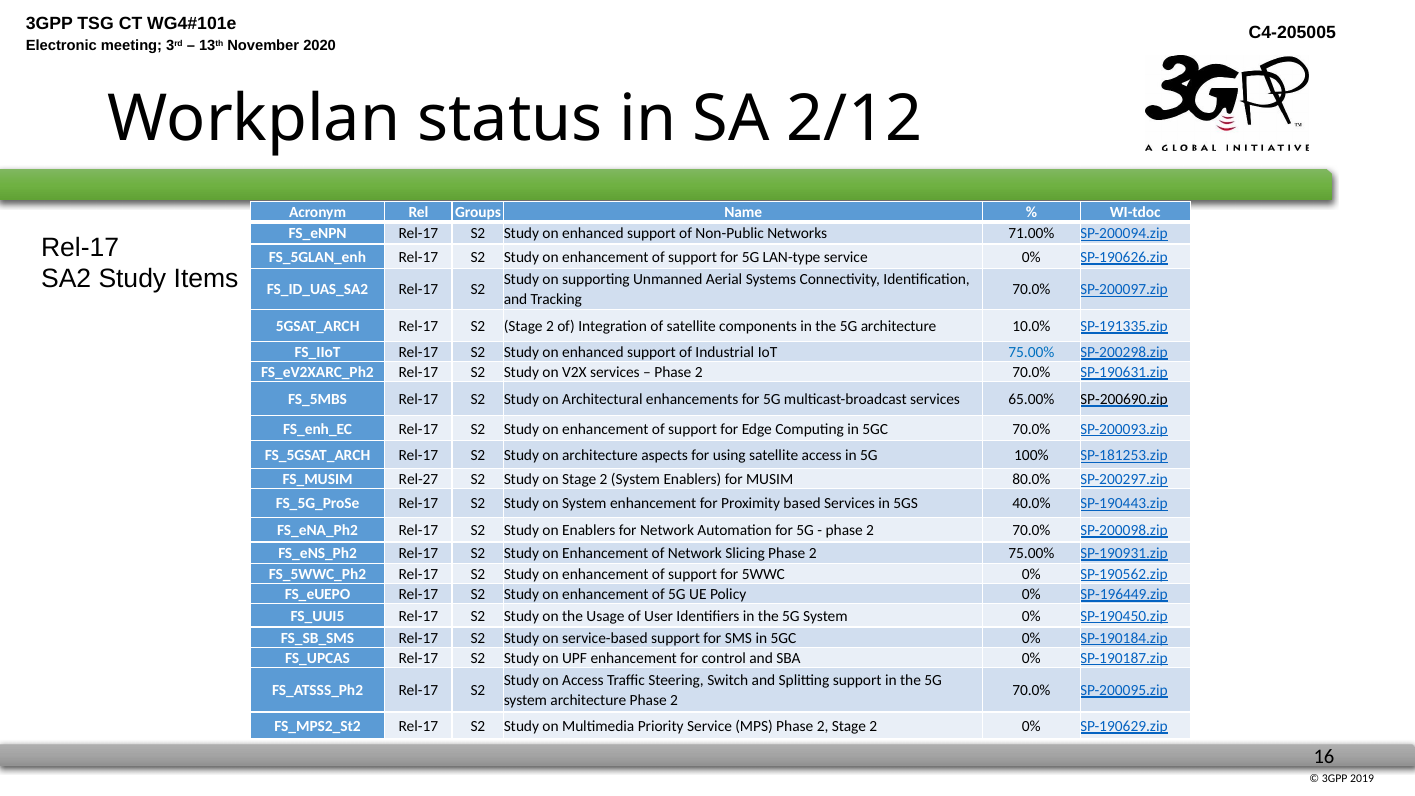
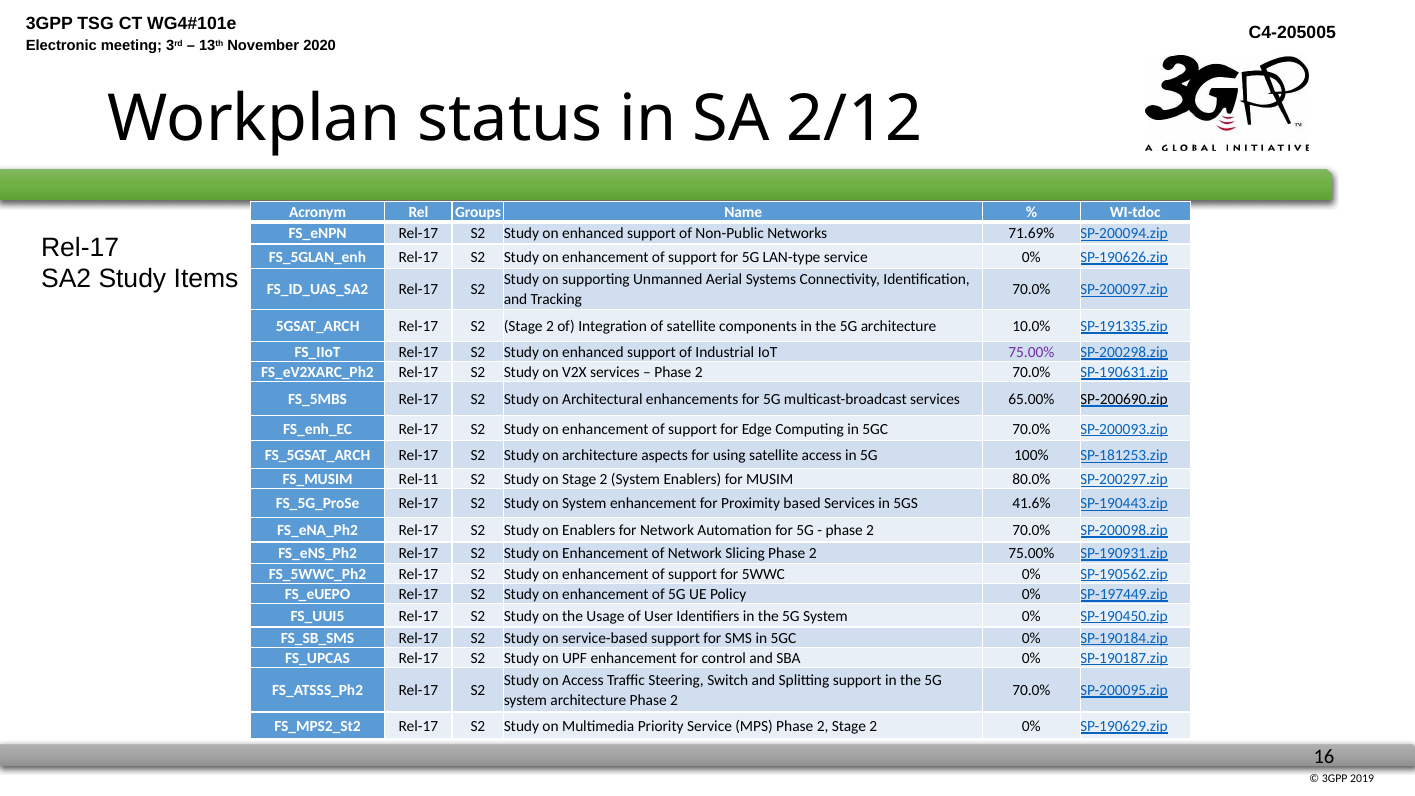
71.00%: 71.00% -> 71.69%
75.00% at (1031, 352) colour: blue -> purple
Rel-27: Rel-27 -> Rel-11
40.0%: 40.0% -> 41.6%
SP-196449.zip: SP-196449.zip -> SP-197449.zip
